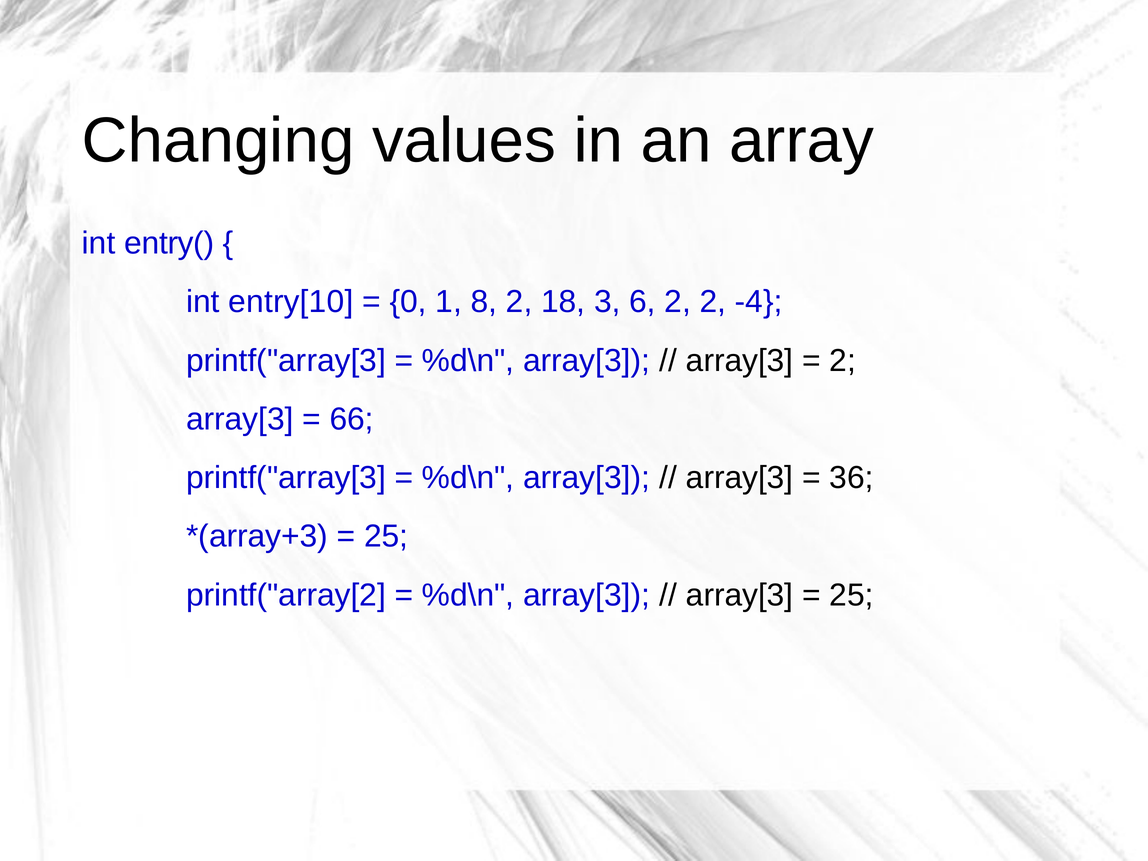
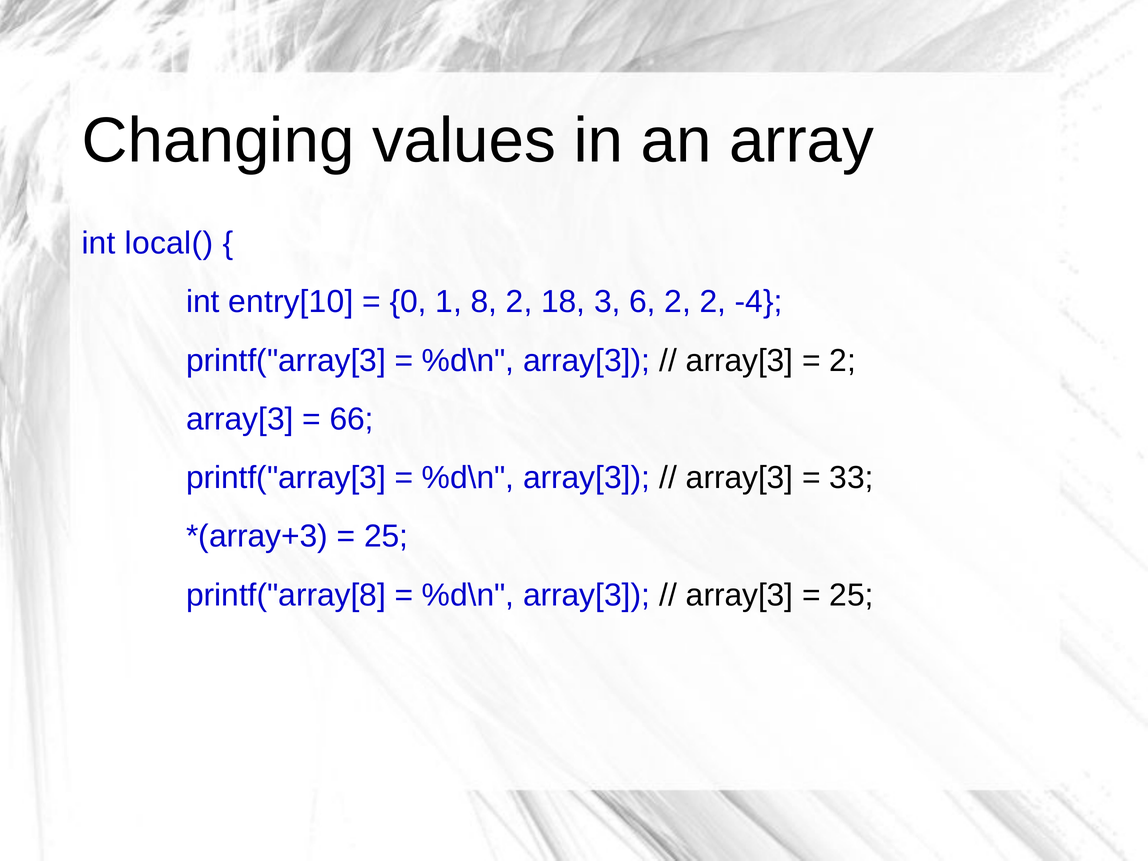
entry(: entry( -> local(
36: 36 -> 33
printf("array[2: printf("array[2 -> printf("array[8
